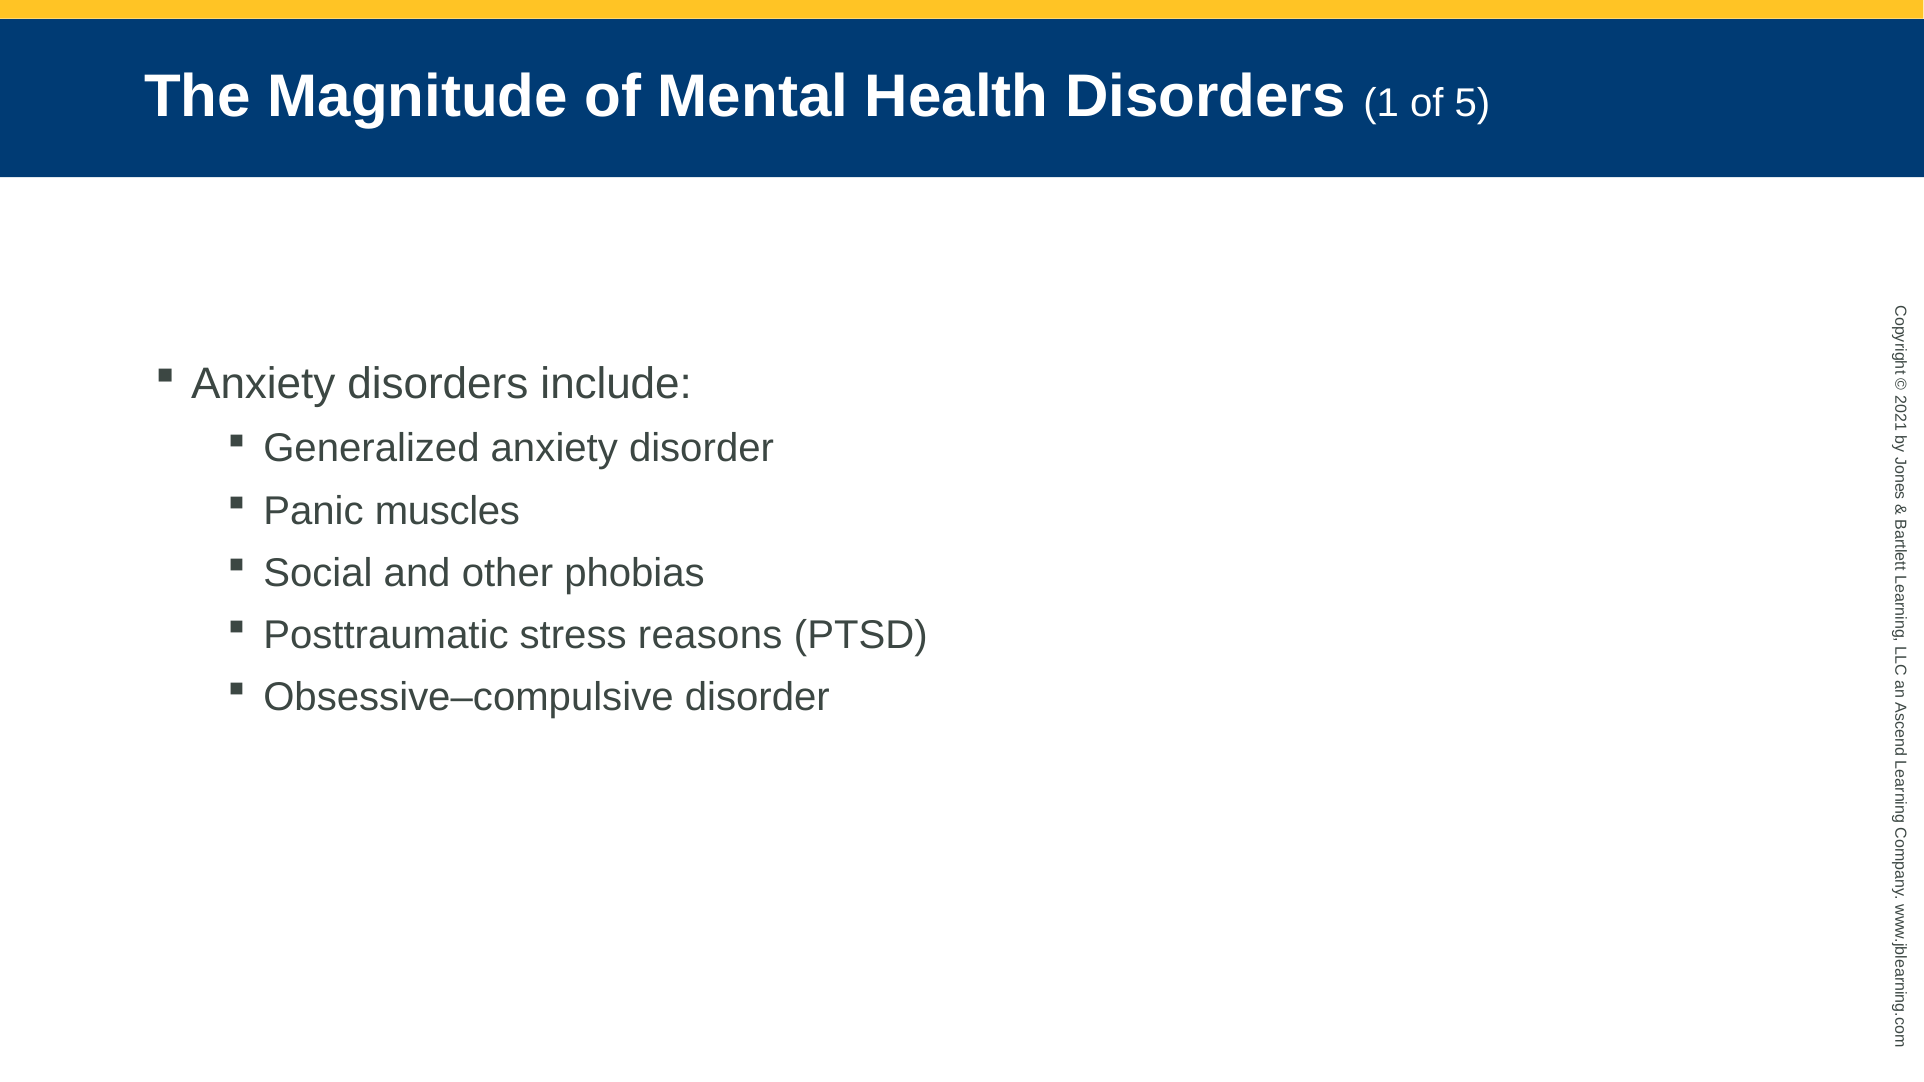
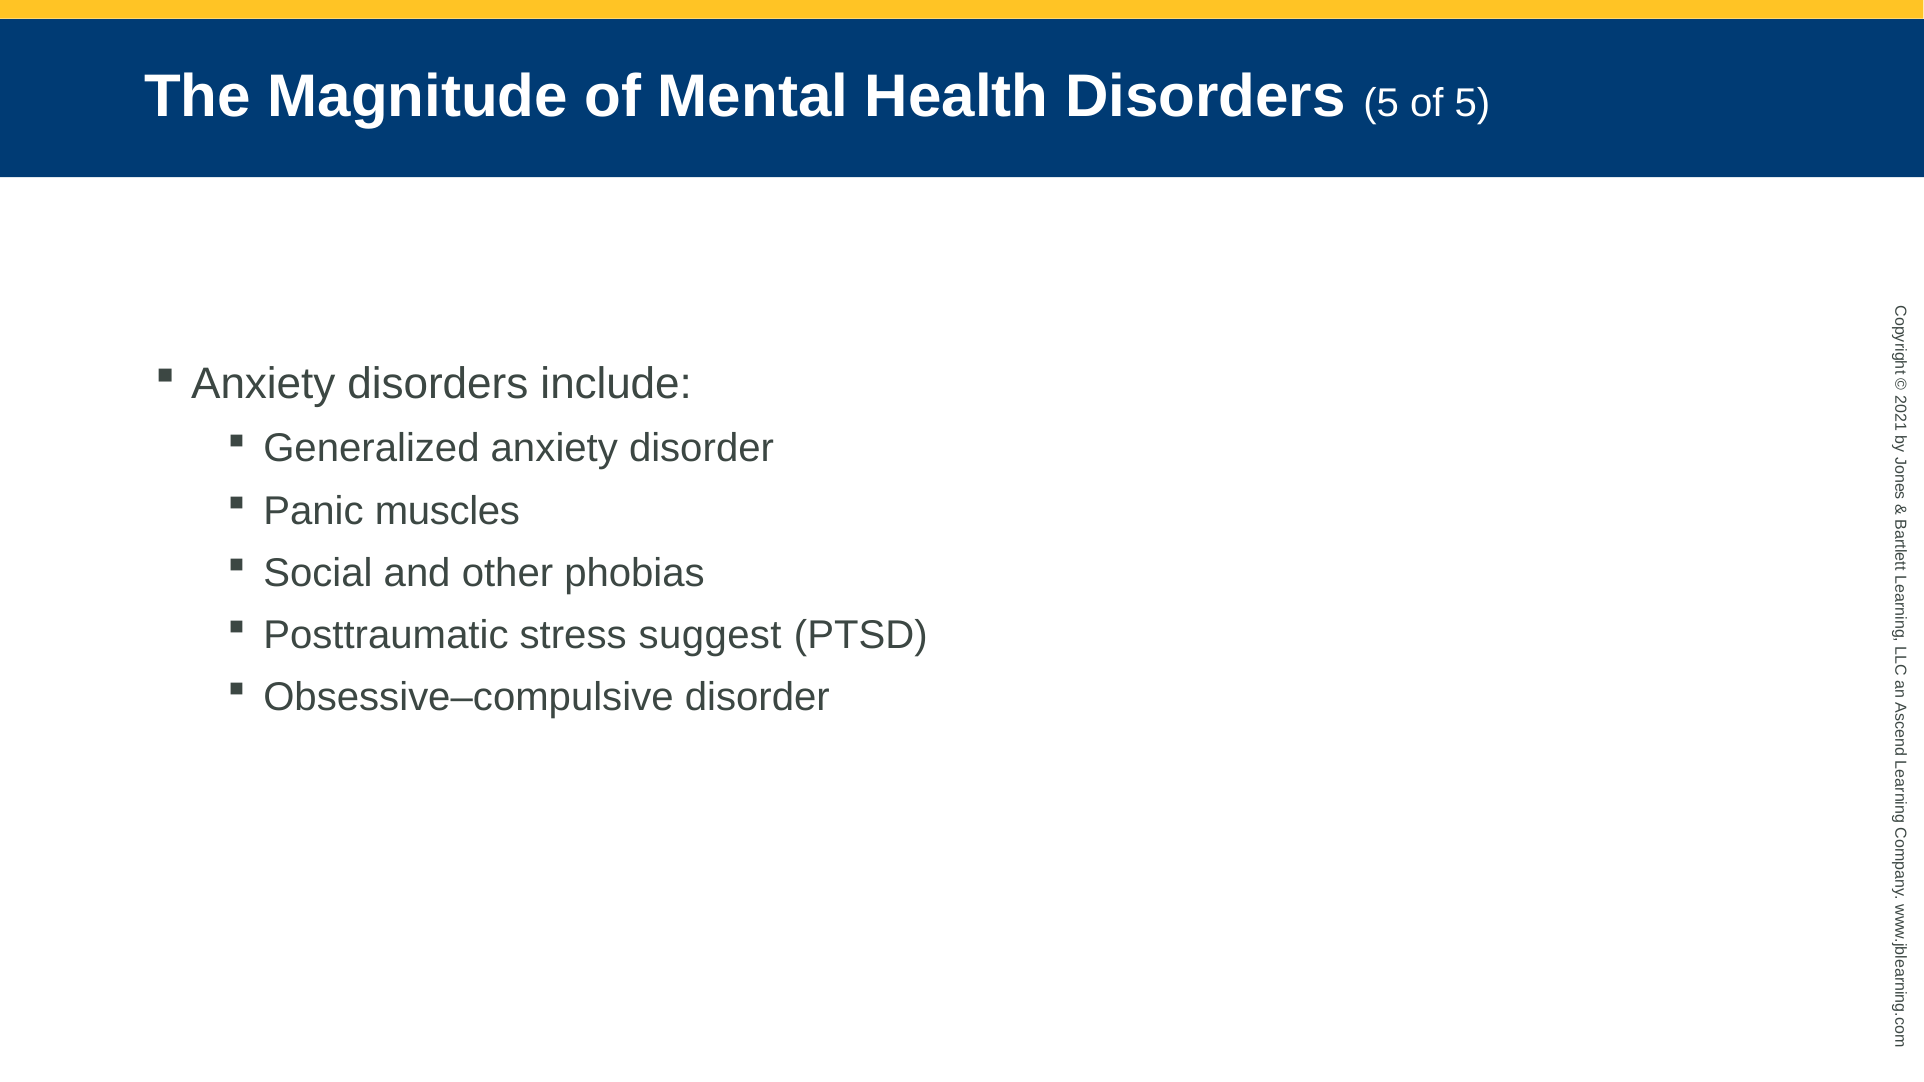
Disorders 1: 1 -> 5
reasons: reasons -> suggest
